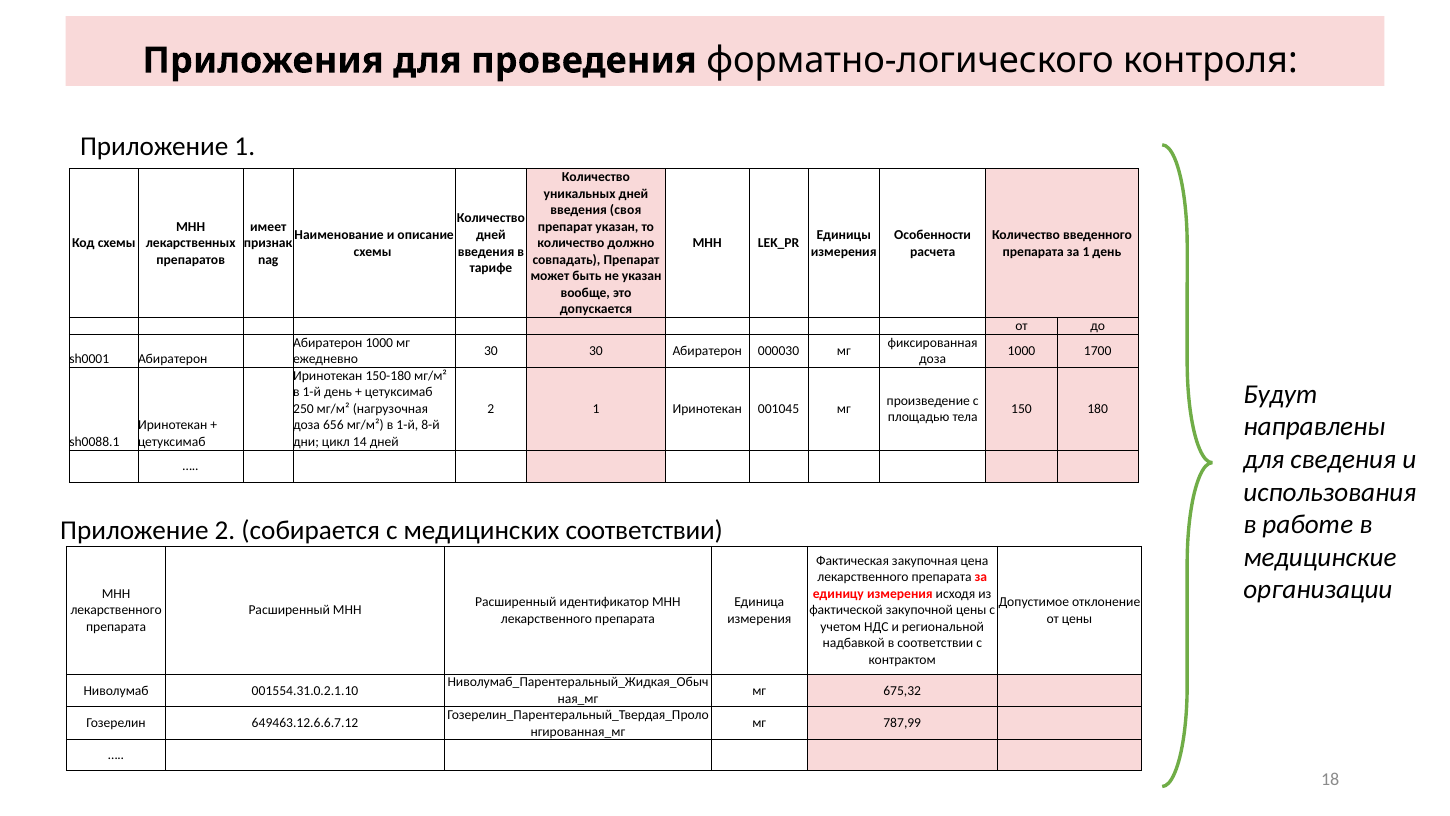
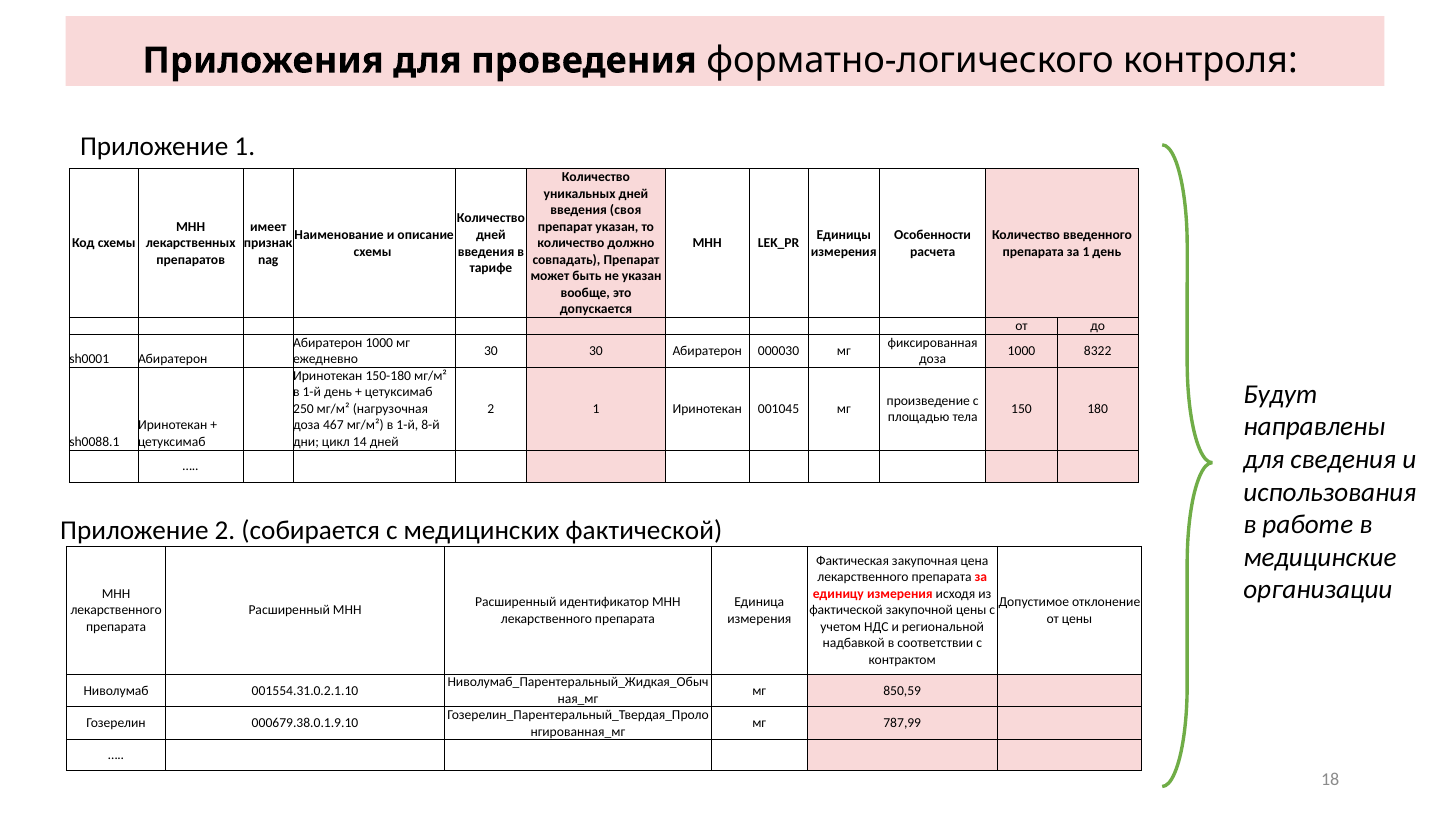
1700: 1700 -> 8322
656: 656 -> 467
медицинских соответствии: соответствии -> фактической
675,32: 675,32 -> 850,59
649463.12.6.6.7.12: 649463.12.6.6.7.12 -> 000679.38.0.1.9.10
